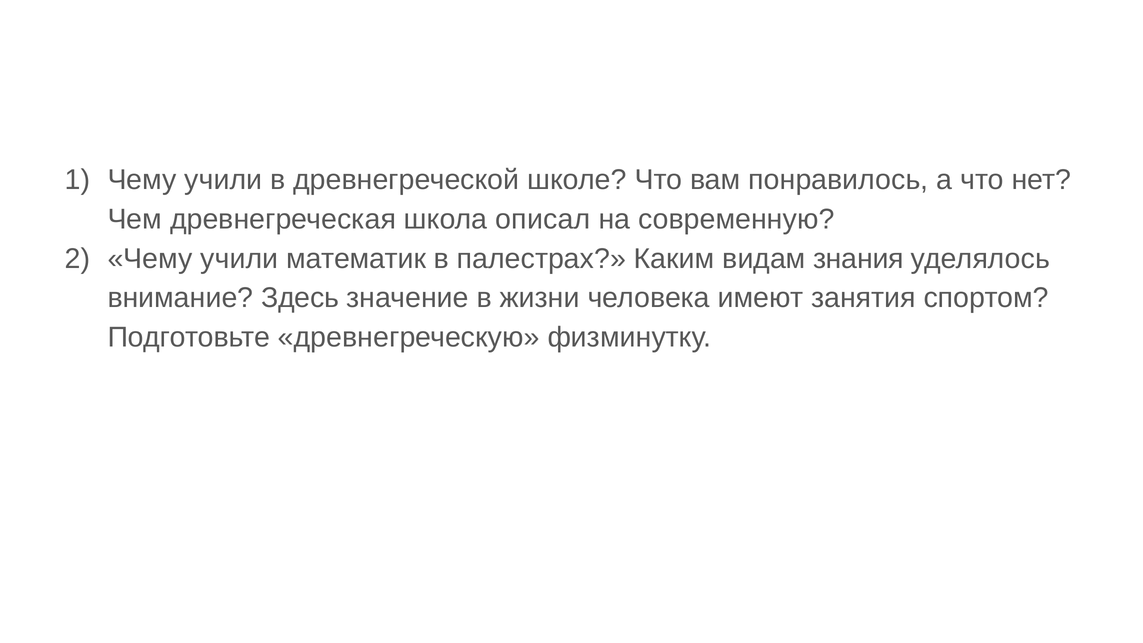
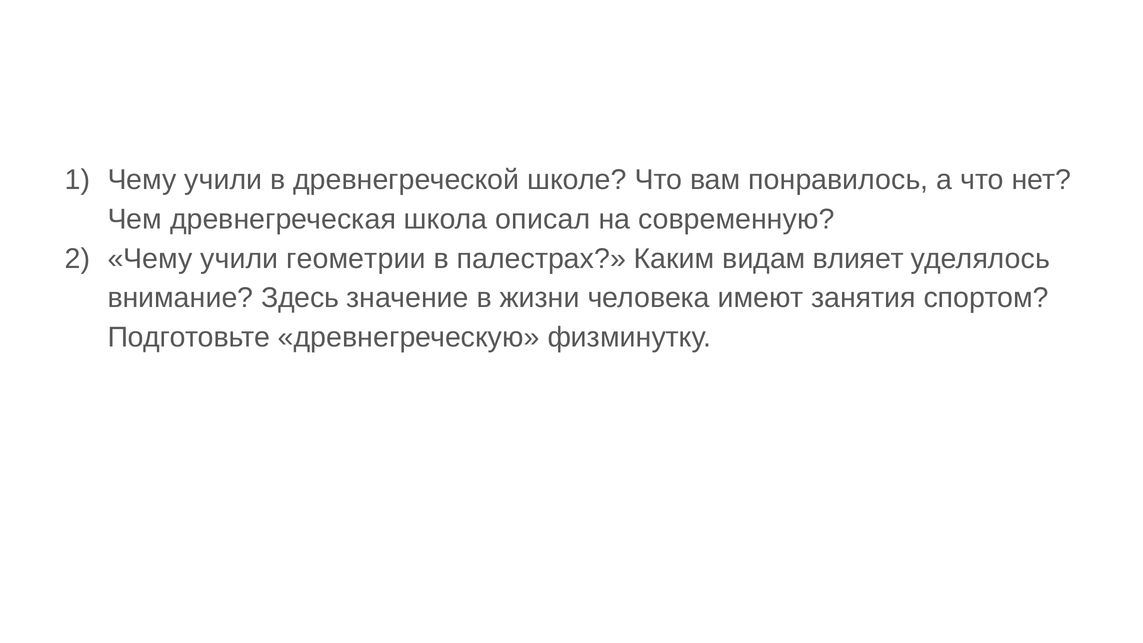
математик: математик -> геометрии
знания: знания -> влияет
